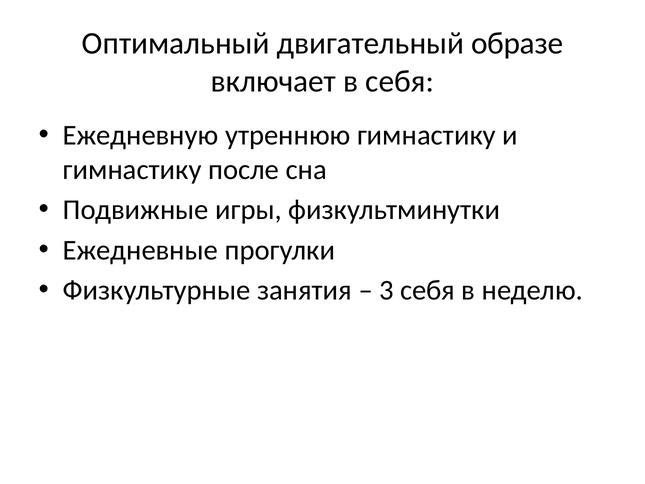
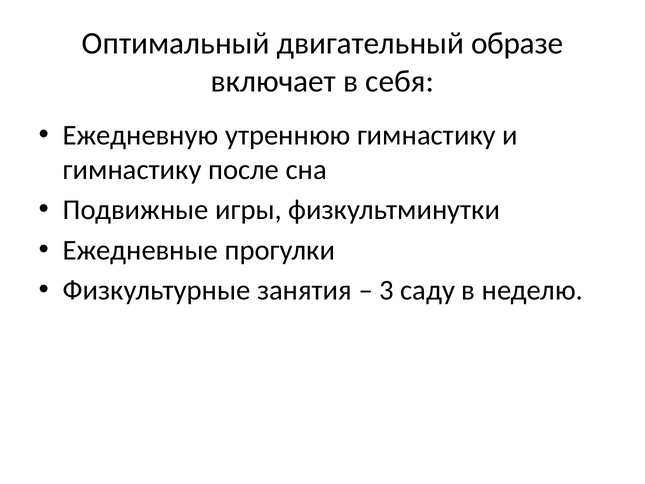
3 себя: себя -> саду
